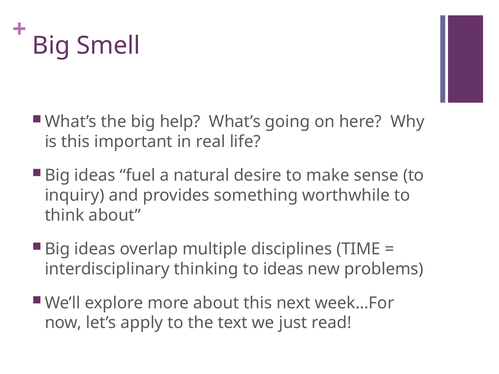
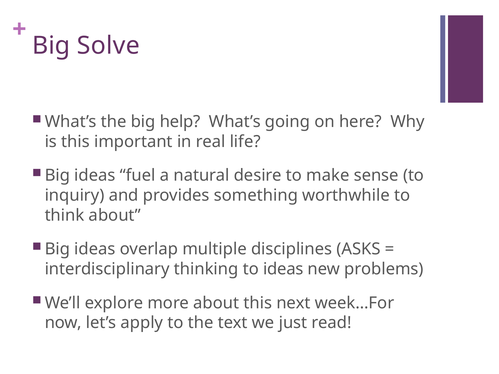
Smell: Smell -> Solve
TIME: TIME -> ASKS
